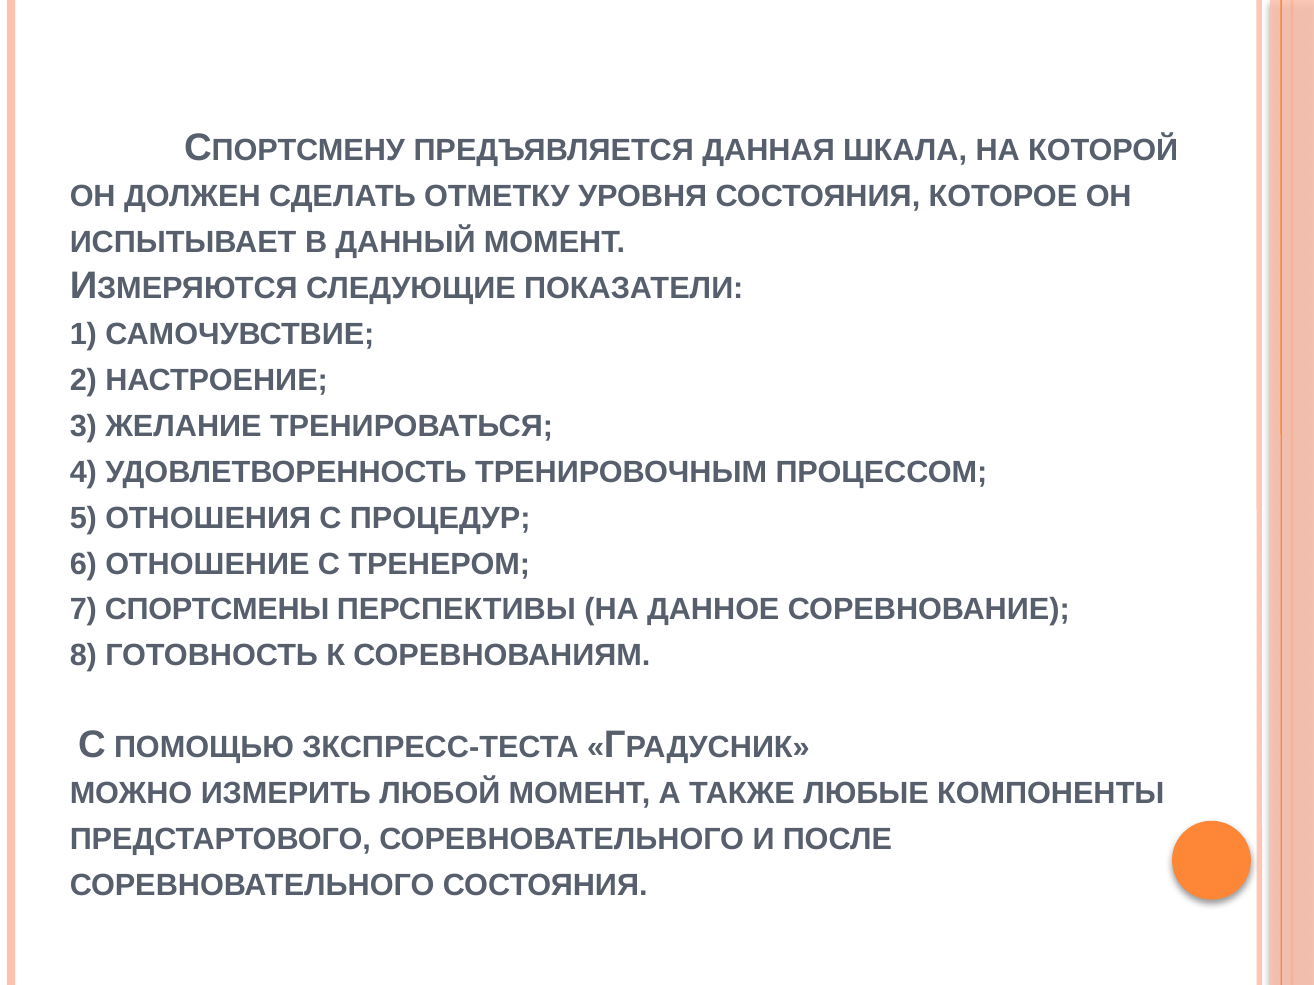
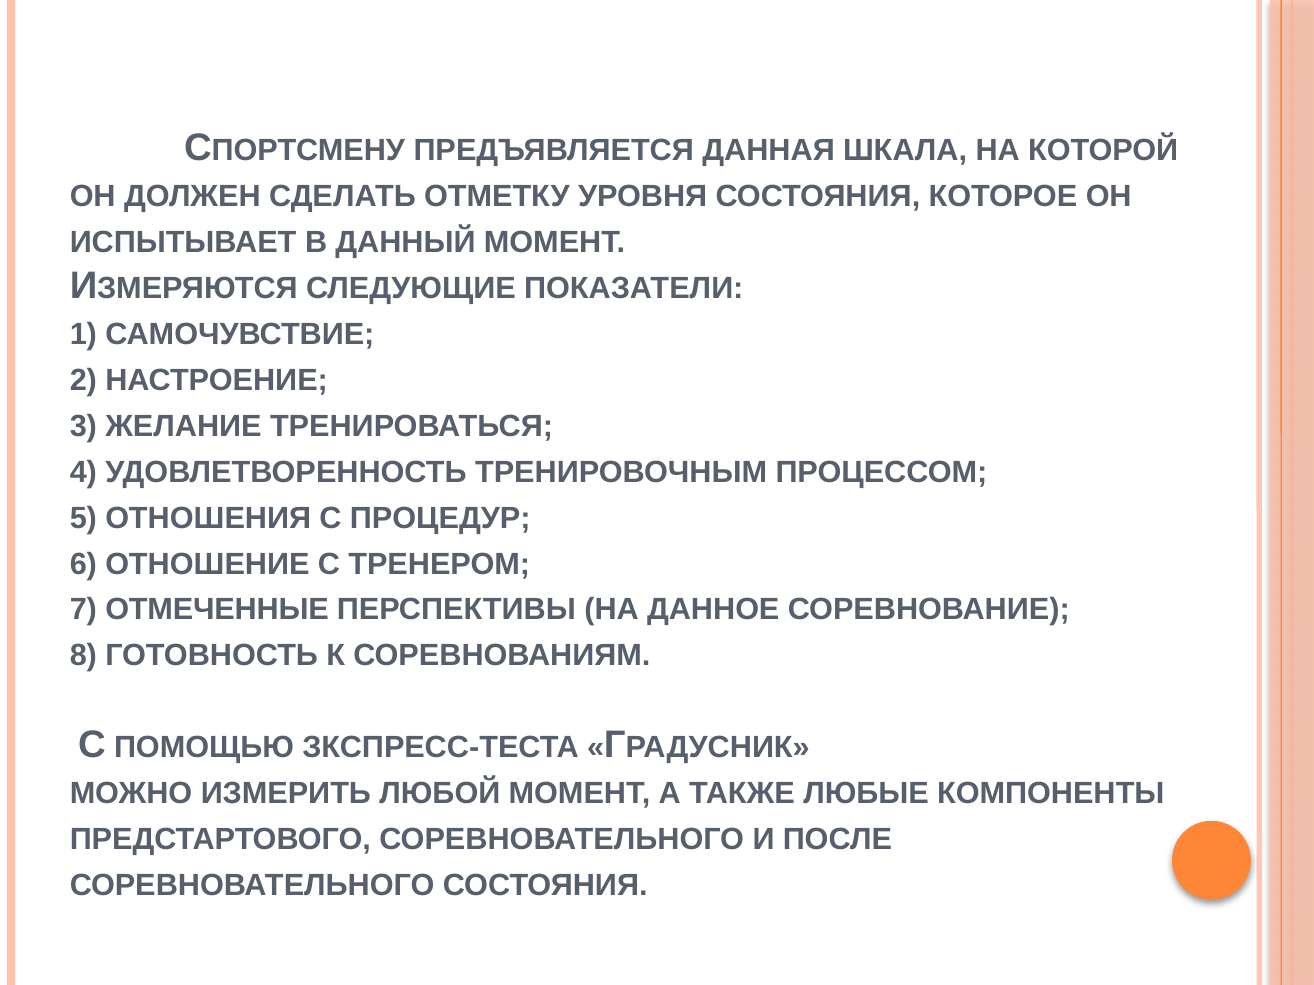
СПОРТСМЕНЫ: СПОРТСМЕНЫ -> ОТМЕЧЕННЫЕ
